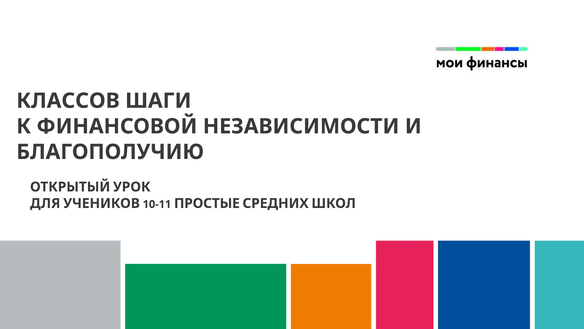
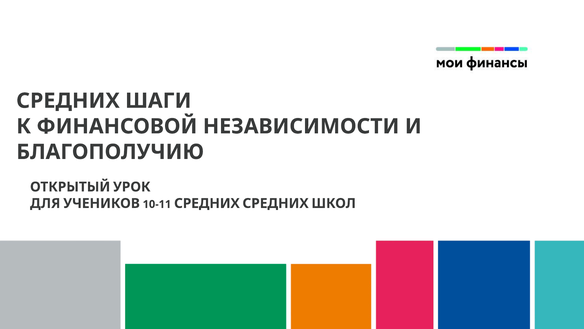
КЛАССОВ at (68, 101): КЛАССОВ -> СРЕДНИХ
10-11 ПРОСТЫЕ: ПРОСТЫЕ -> СРЕДНИХ
